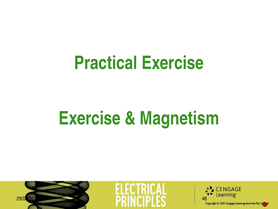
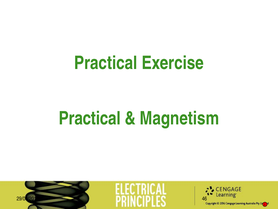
Exercise at (90, 118): Exercise -> Practical
